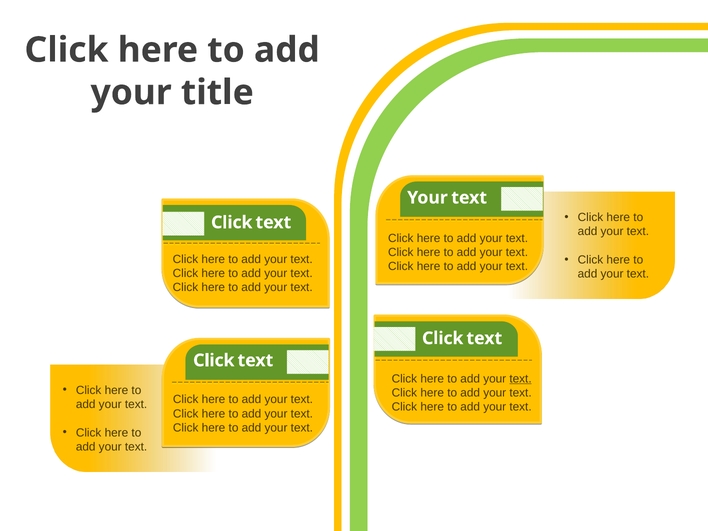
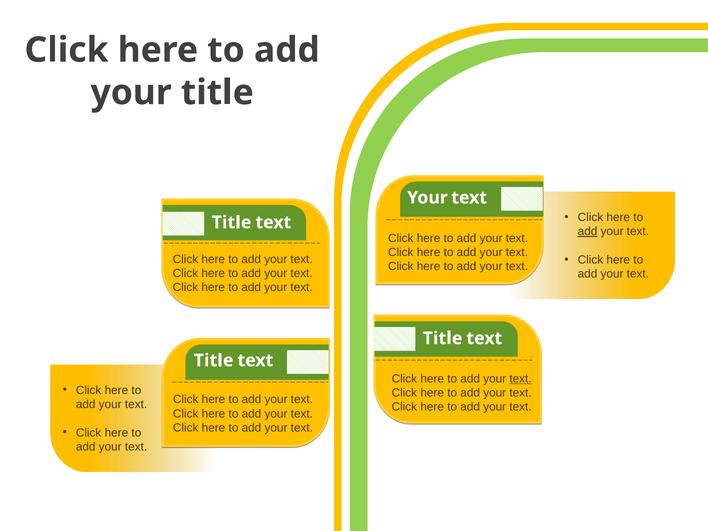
Click at (232, 222): Click -> Title
add at (588, 232) underline: none -> present
Click at (443, 338): Click -> Title
Click at (214, 360): Click -> Title
